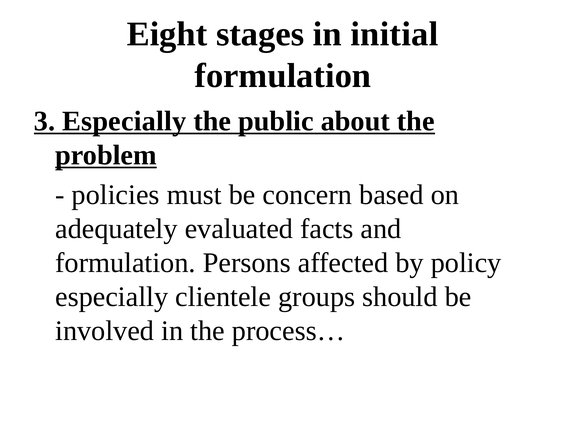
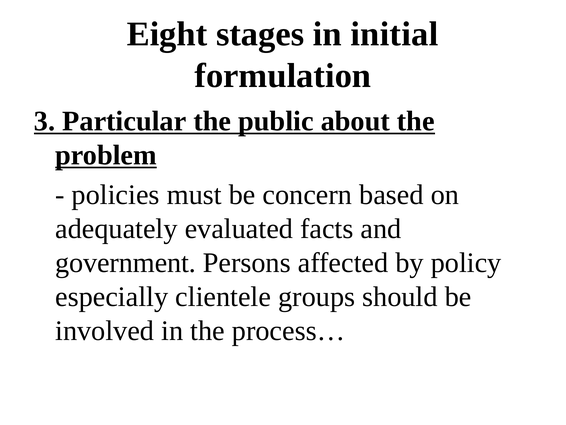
3 Especially: Especially -> Particular
formulation at (125, 262): formulation -> government
